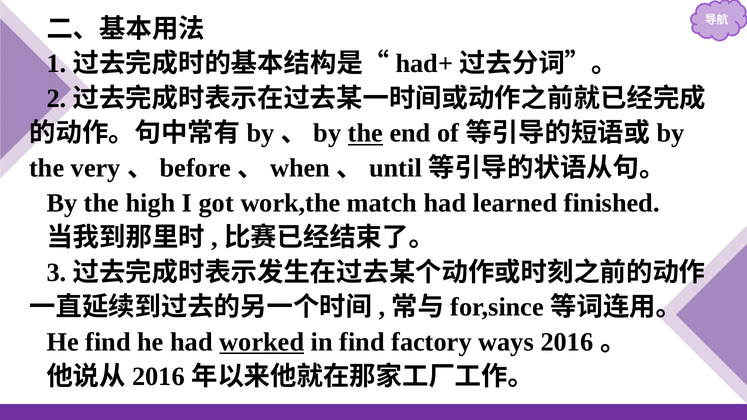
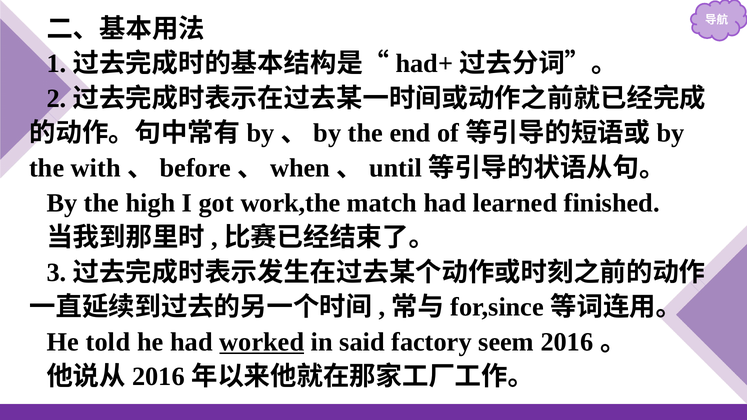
the at (365, 133) underline: present -> none
very: very -> with
He find: find -> told
in find: find -> said
ways: ways -> seem
